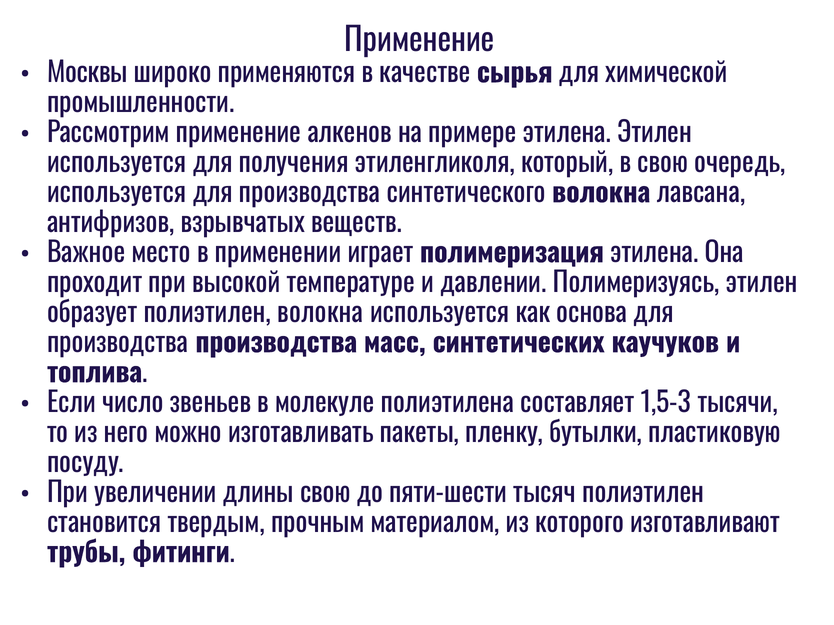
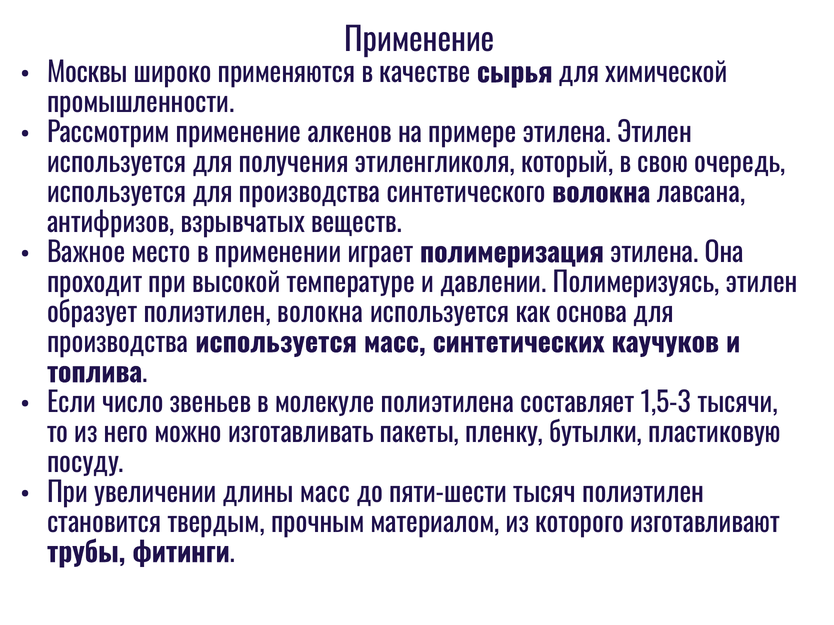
производства производства: производства -> используется
длины свою: свою -> масс
